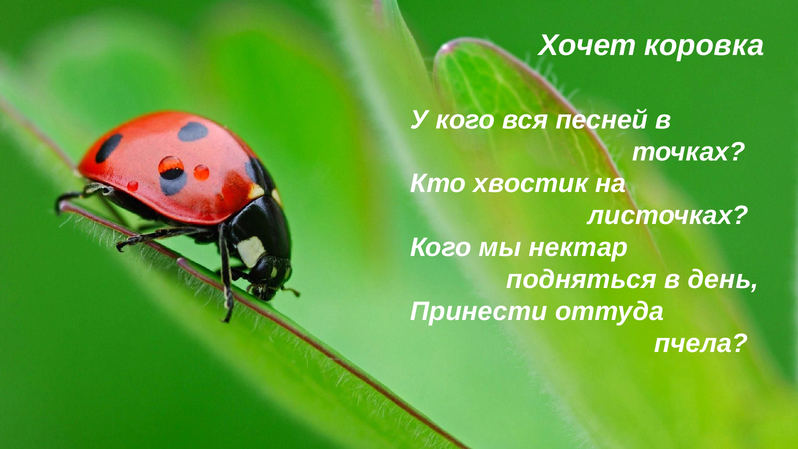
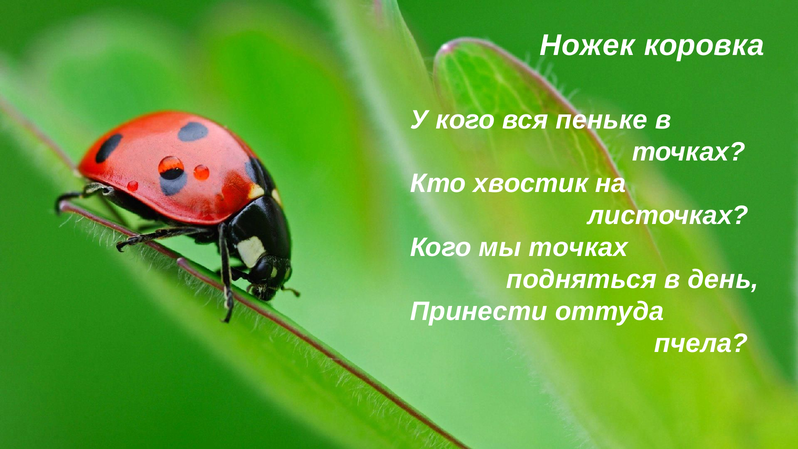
Хочет: Хочет -> Ножек
песней: песней -> пеньке
мы нектар: нектар -> точках
